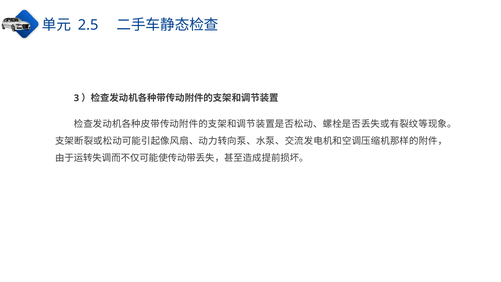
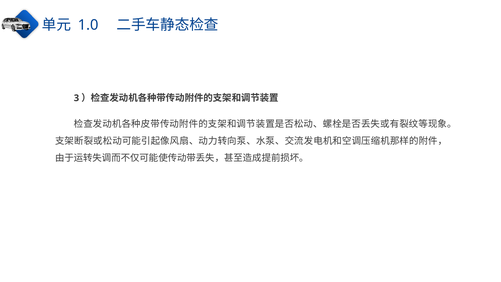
2.5: 2.5 -> 1.0
